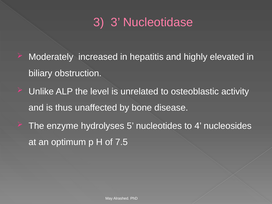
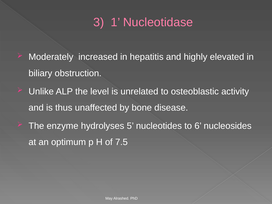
3 3: 3 -> 1
4: 4 -> 6
